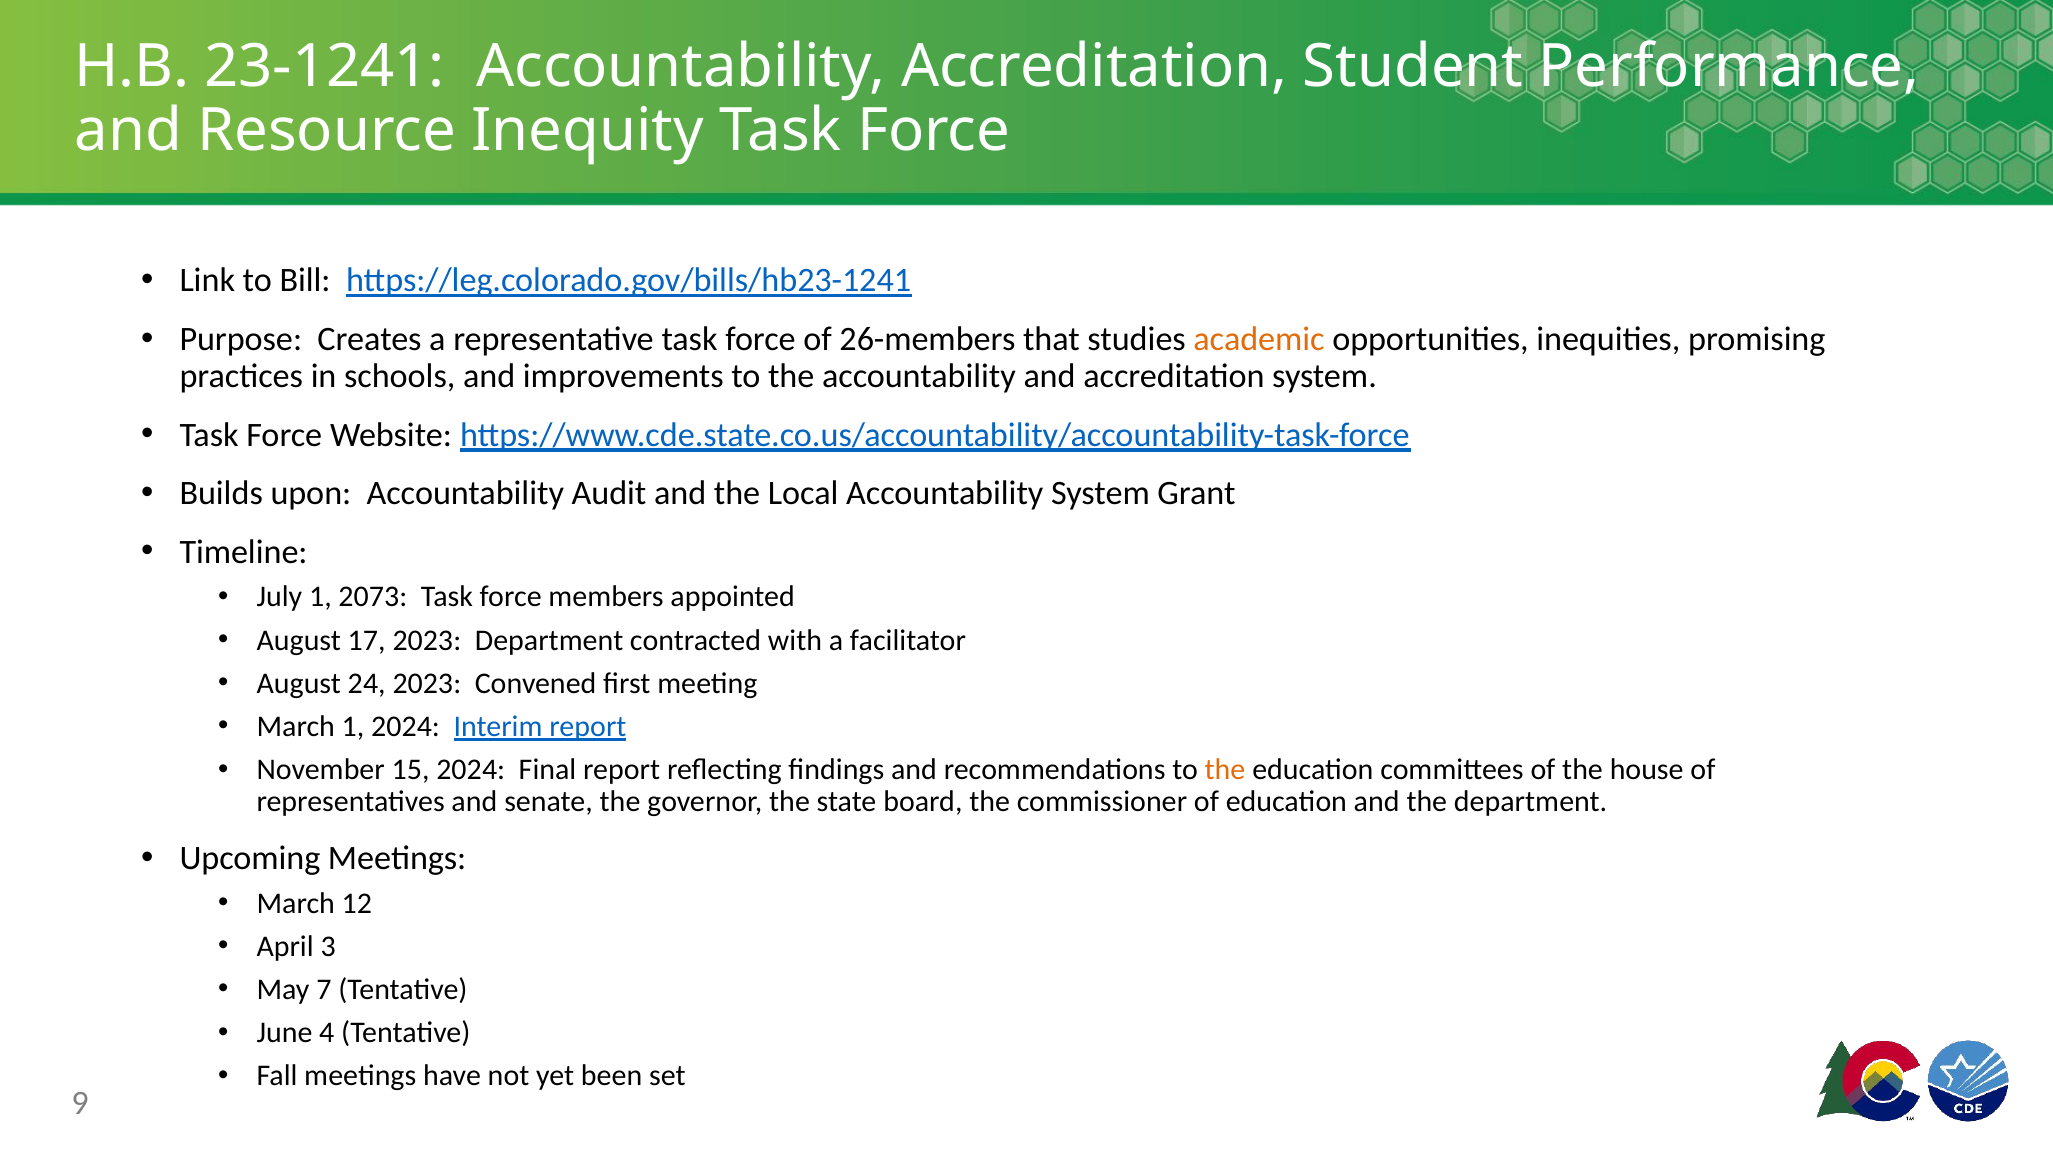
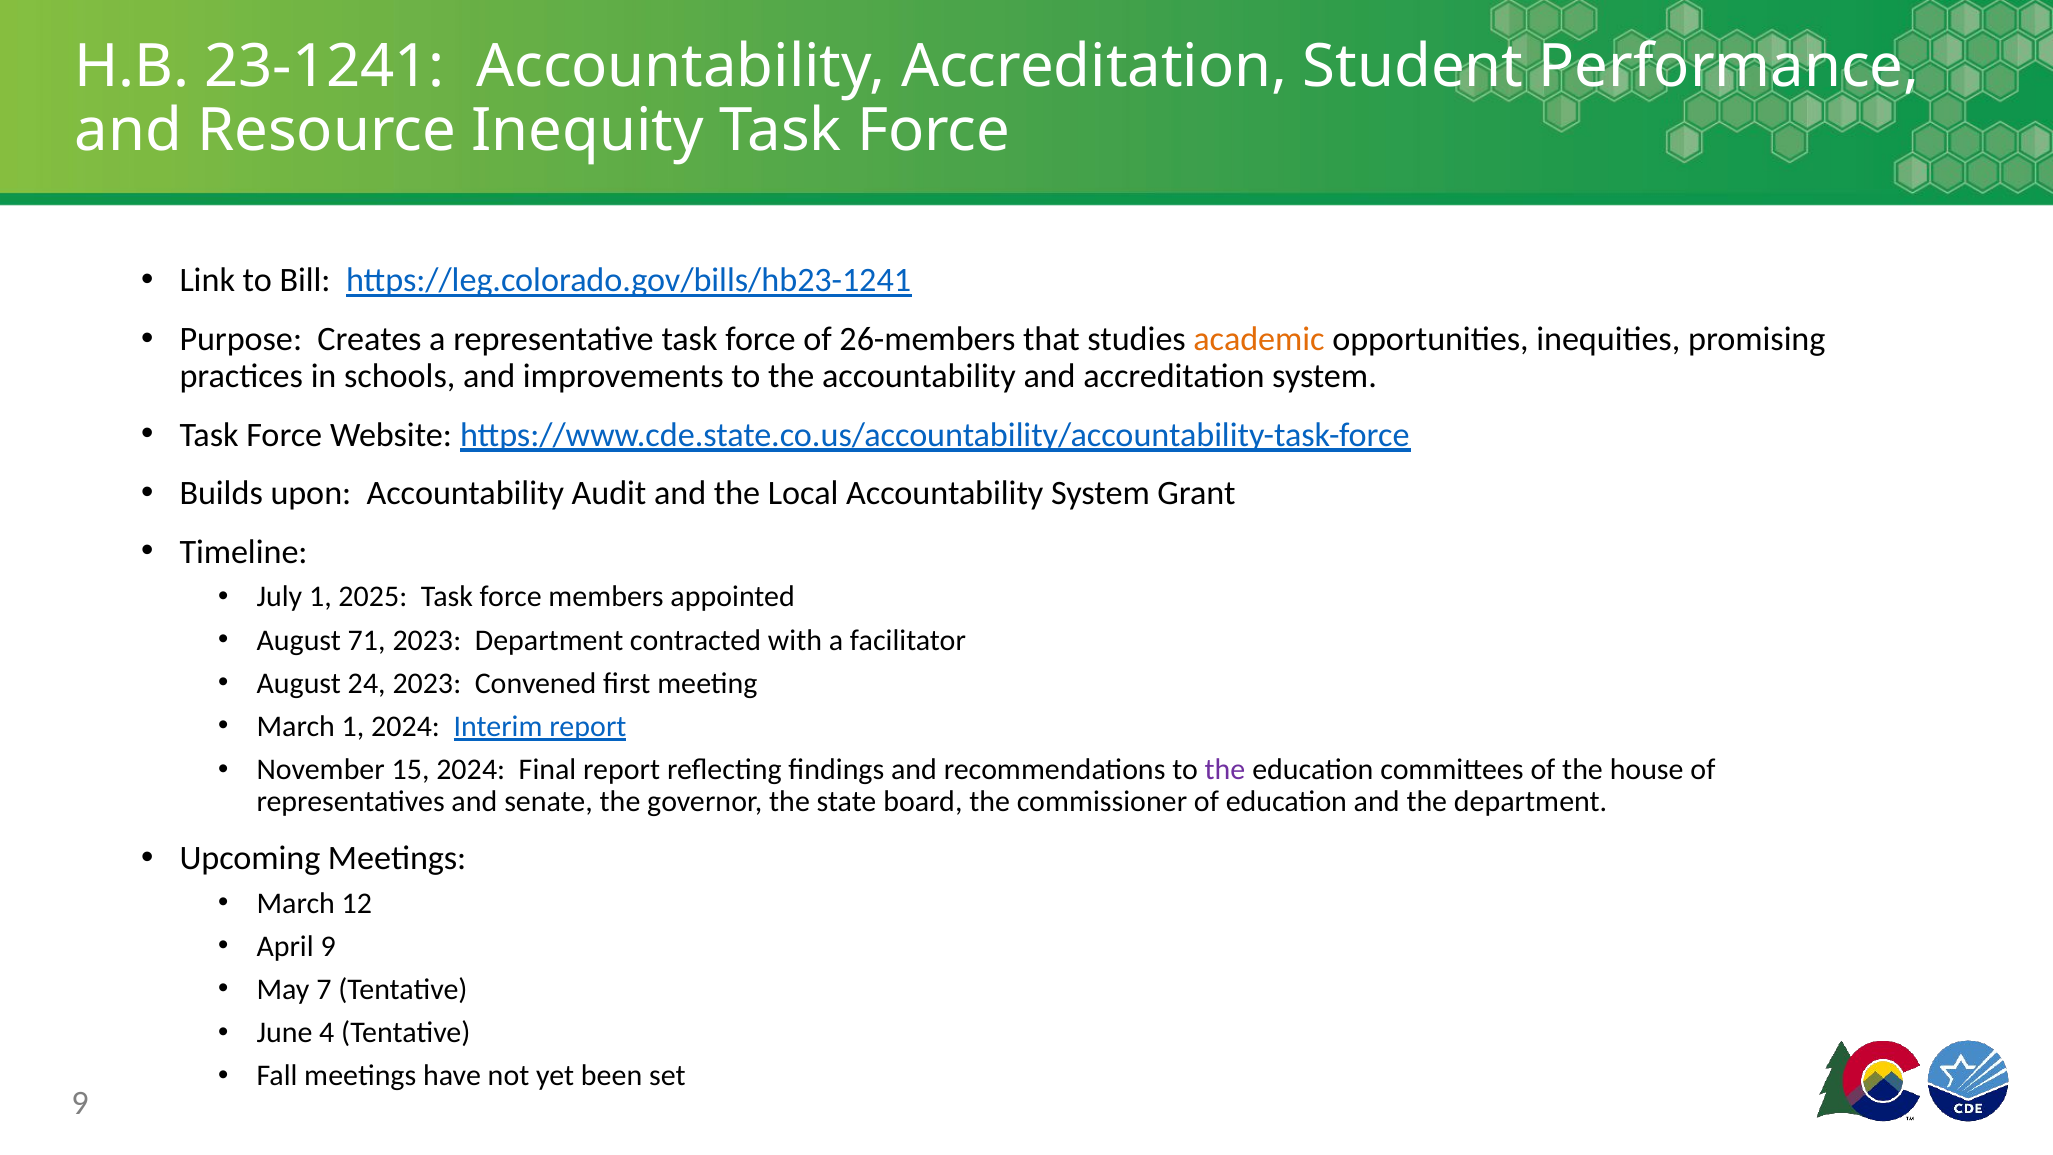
2073: 2073 -> 2025
17: 17 -> 71
the at (1225, 770) colour: orange -> purple
April 3: 3 -> 9
